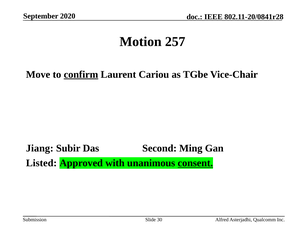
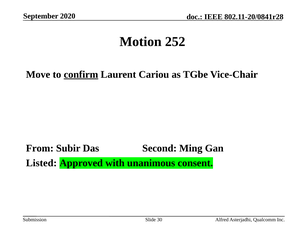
257: 257 -> 252
Jiang: Jiang -> From
consent underline: present -> none
